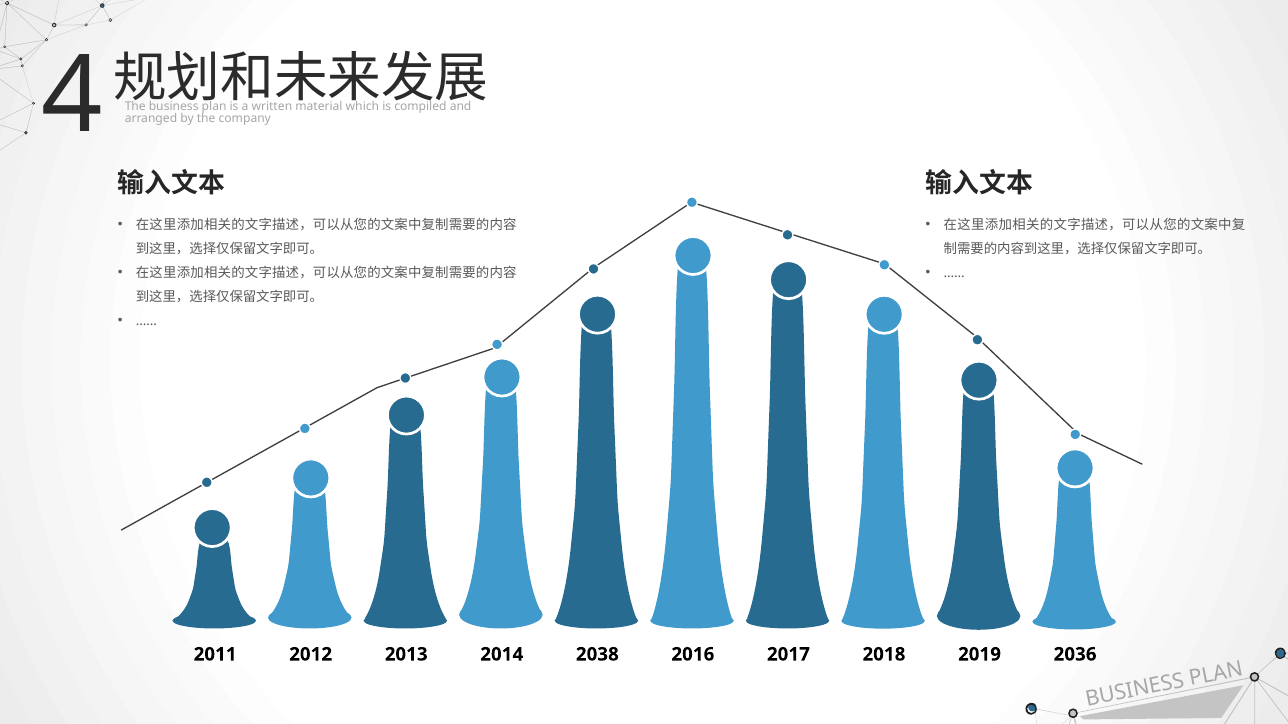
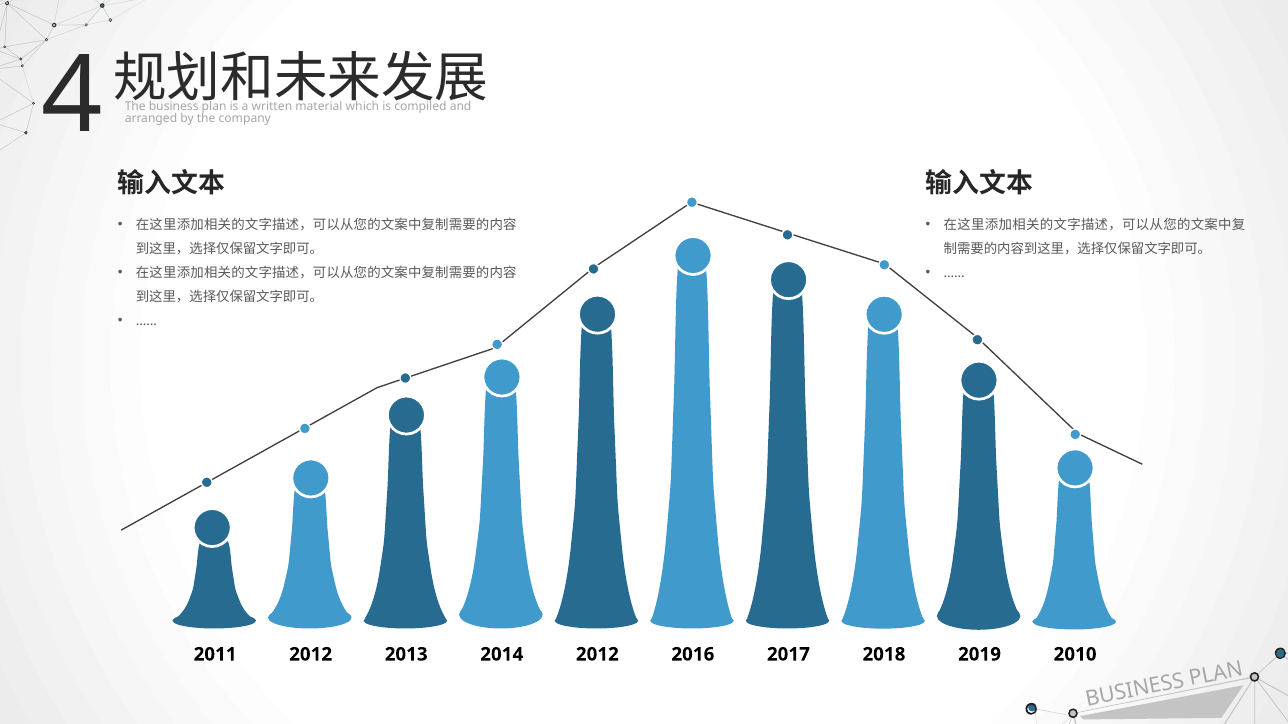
2014 2038: 2038 -> 2012
2036: 2036 -> 2010
